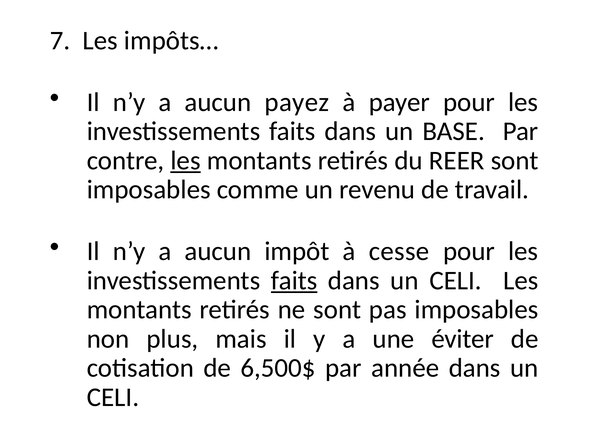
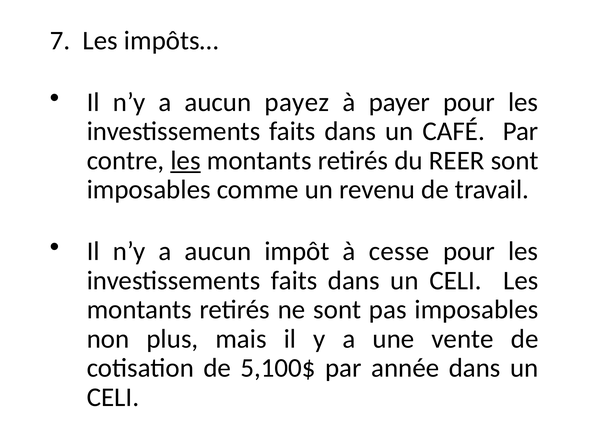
BASE: BASE -> CAFÉ
faits at (294, 280) underline: present -> none
éviter: éviter -> vente
6,500$: 6,500$ -> 5,100$
